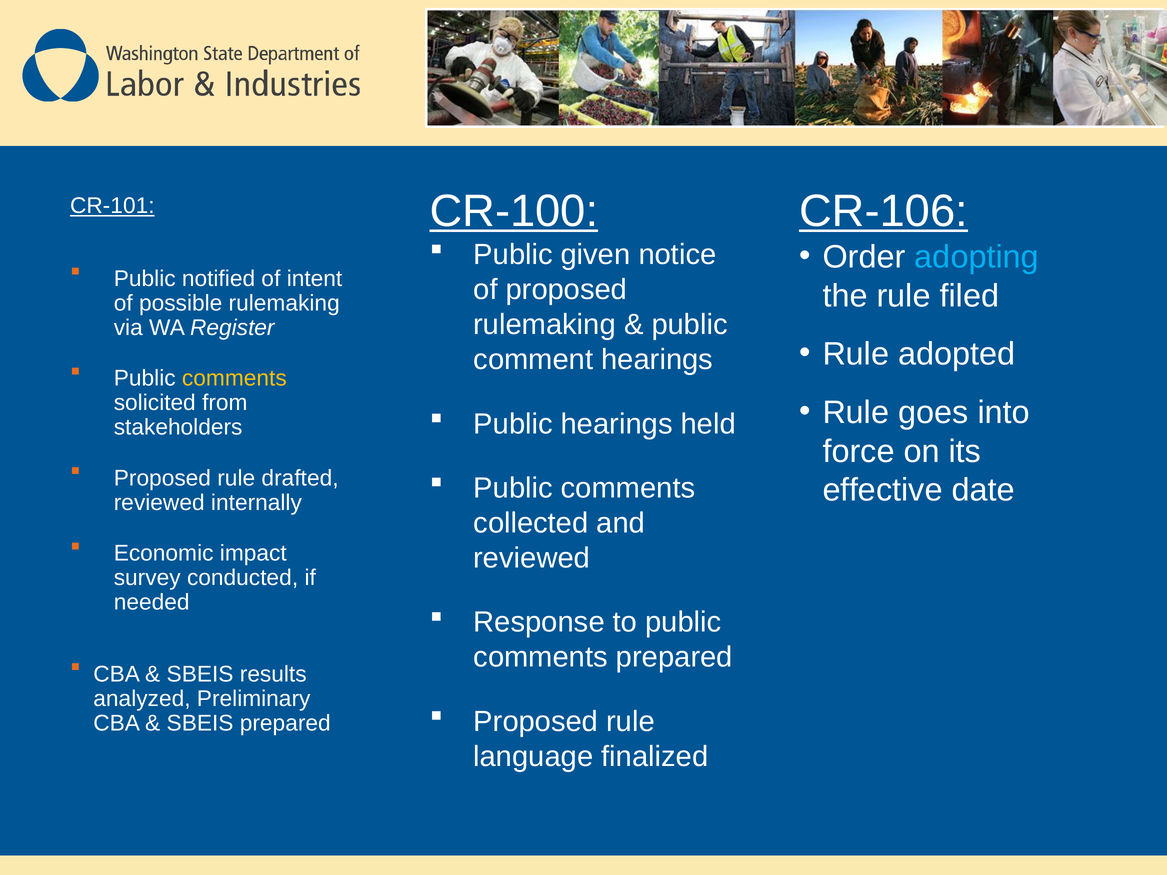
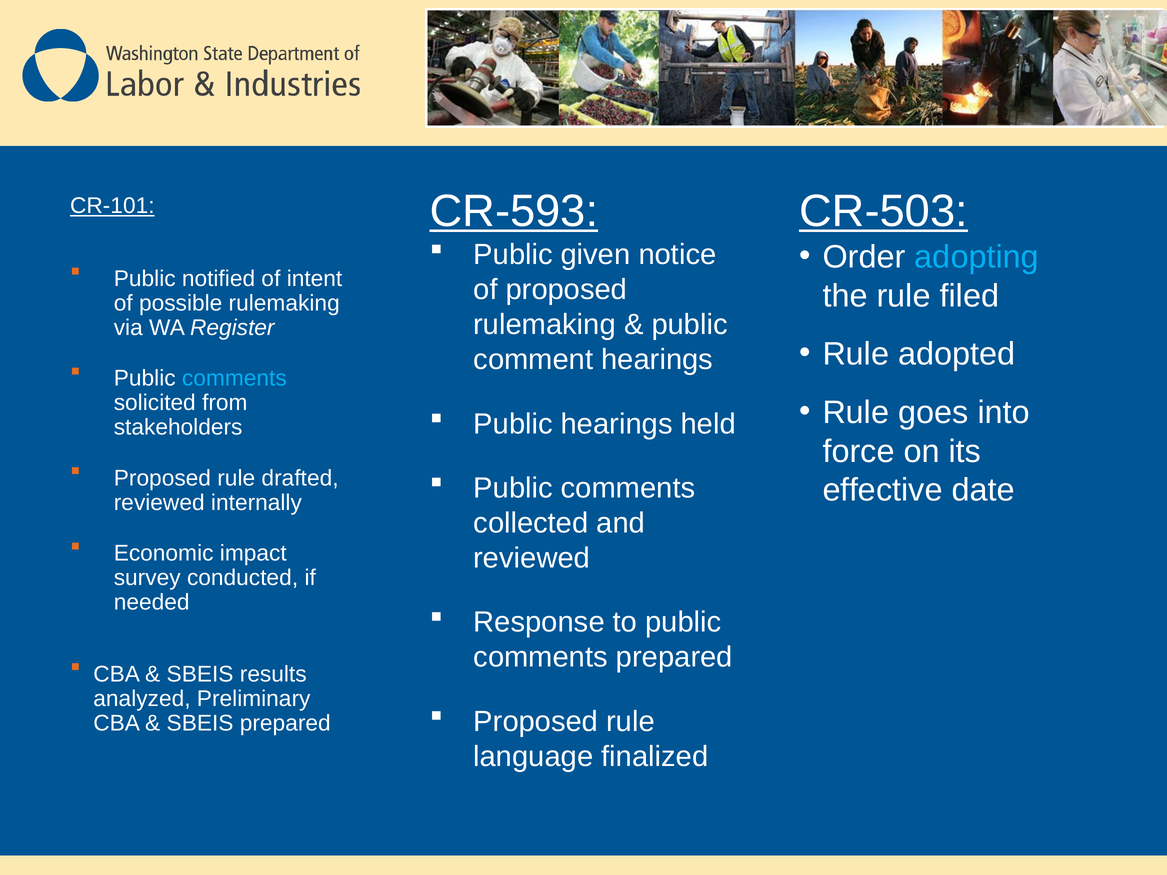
CR-100: CR-100 -> CR-593
CR-106: CR-106 -> CR-503
comments at (234, 378) colour: yellow -> light blue
